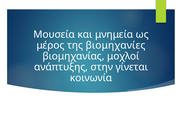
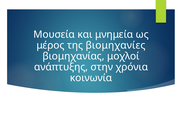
γίνεται: γίνεται -> χρόνια
